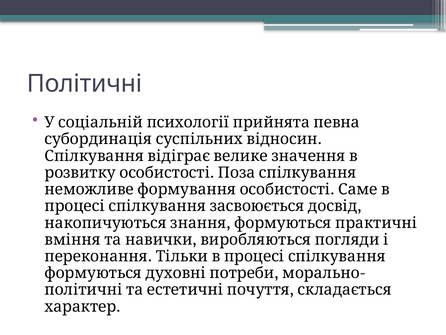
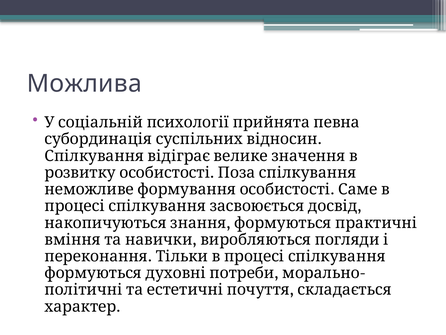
Політичні: Політичні -> Можлива
